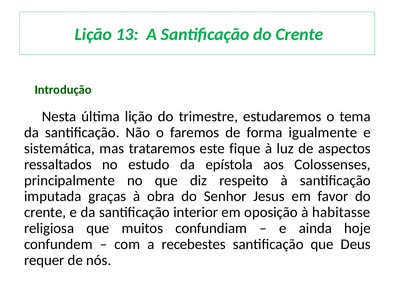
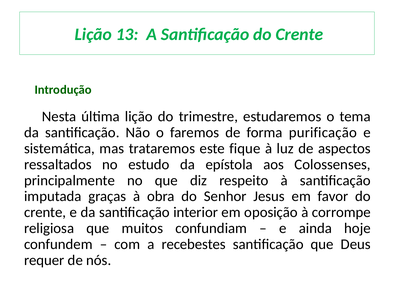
igualmente: igualmente -> purificação
habitasse: habitasse -> corrompe
